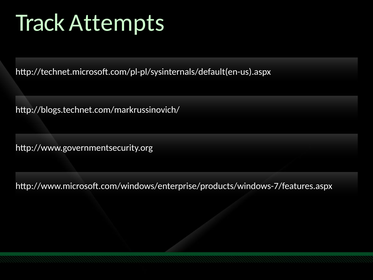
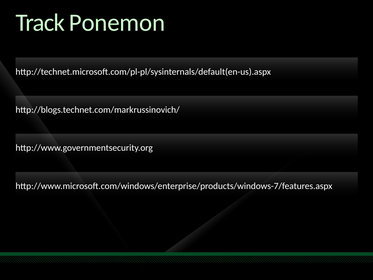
Attempts: Attempts -> Ponemon
